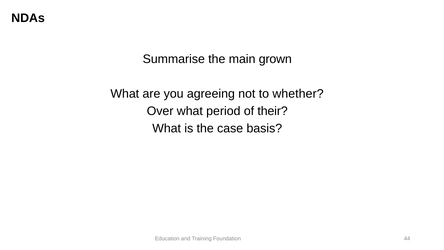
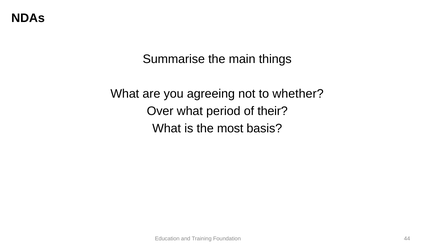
grown: grown -> things
case: case -> most
